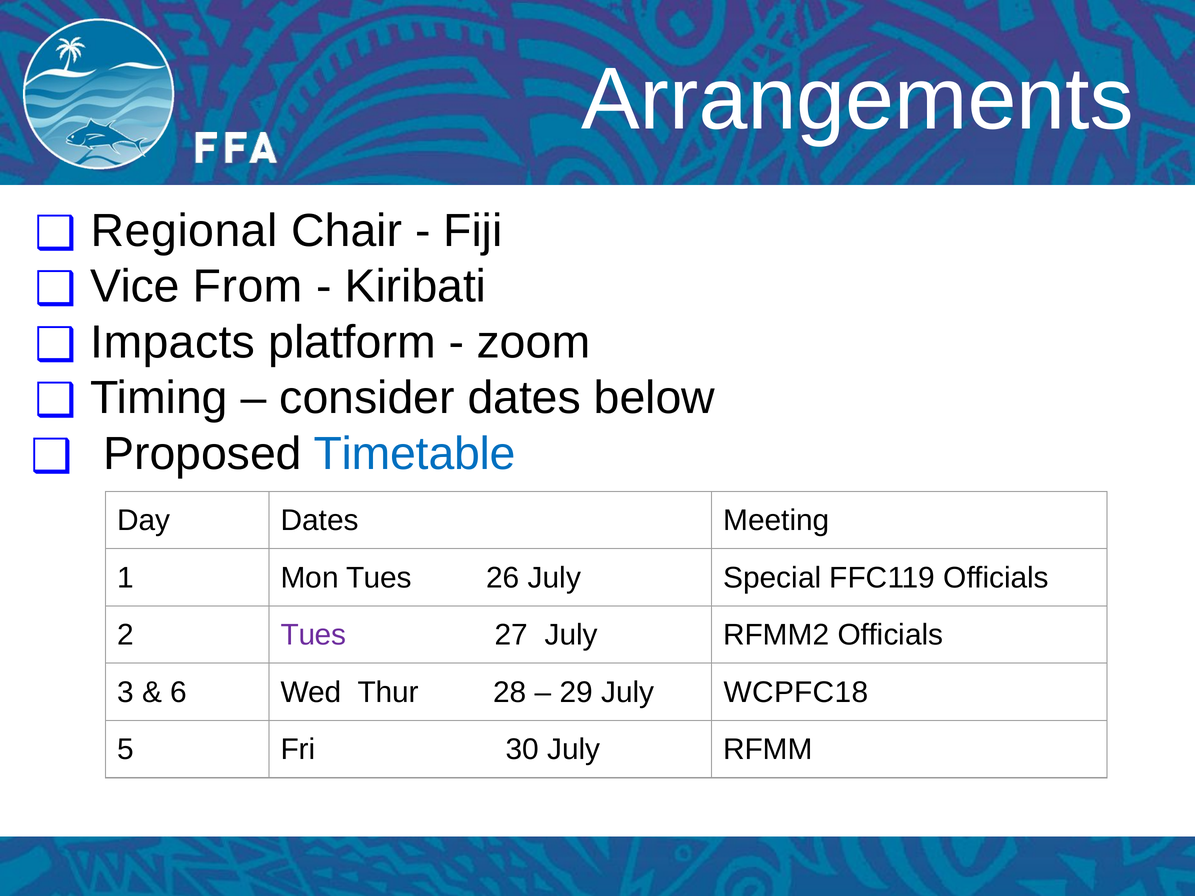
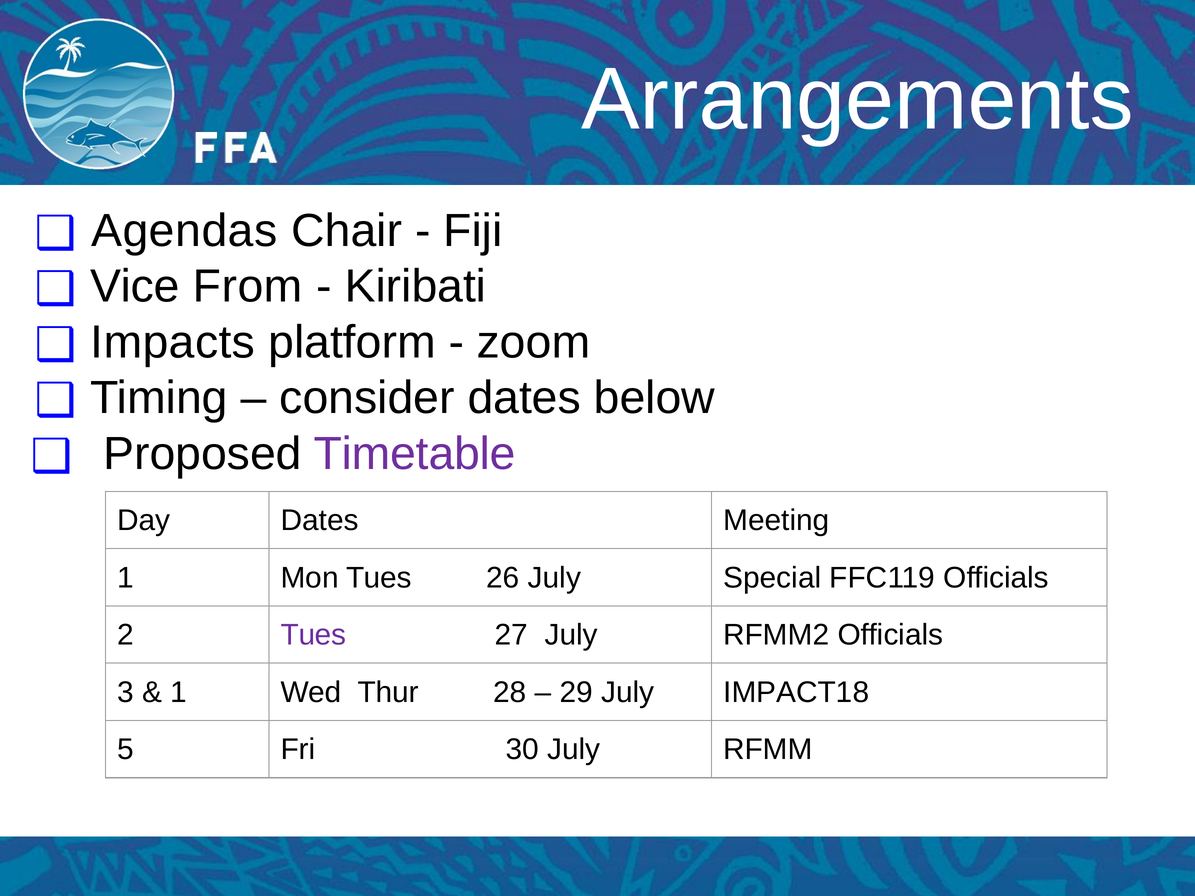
Regional: Regional -> Agendas
Timetable colour: blue -> purple
6 at (178, 693): 6 -> 1
WCPFC18: WCPFC18 -> IMPACT18
